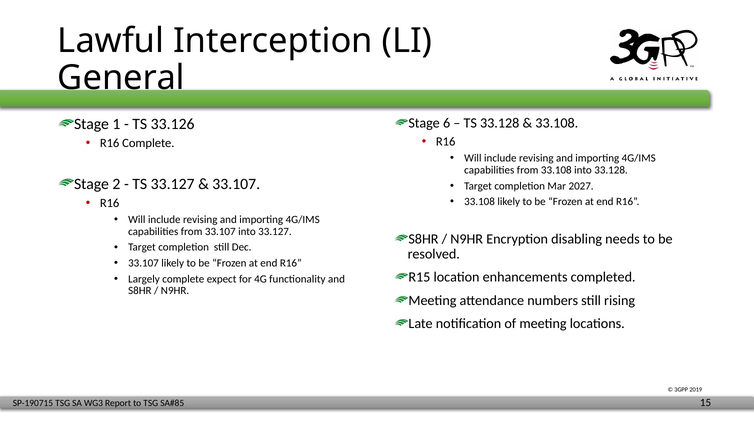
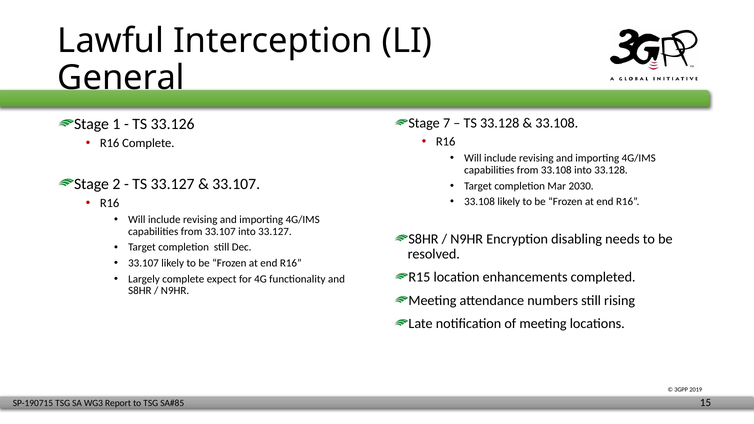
6: 6 -> 7
2027: 2027 -> 2030
